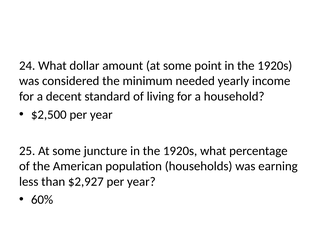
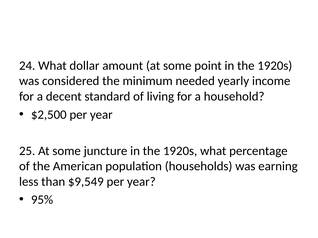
$2,927: $2,927 -> $9,549
60%: 60% -> 95%
